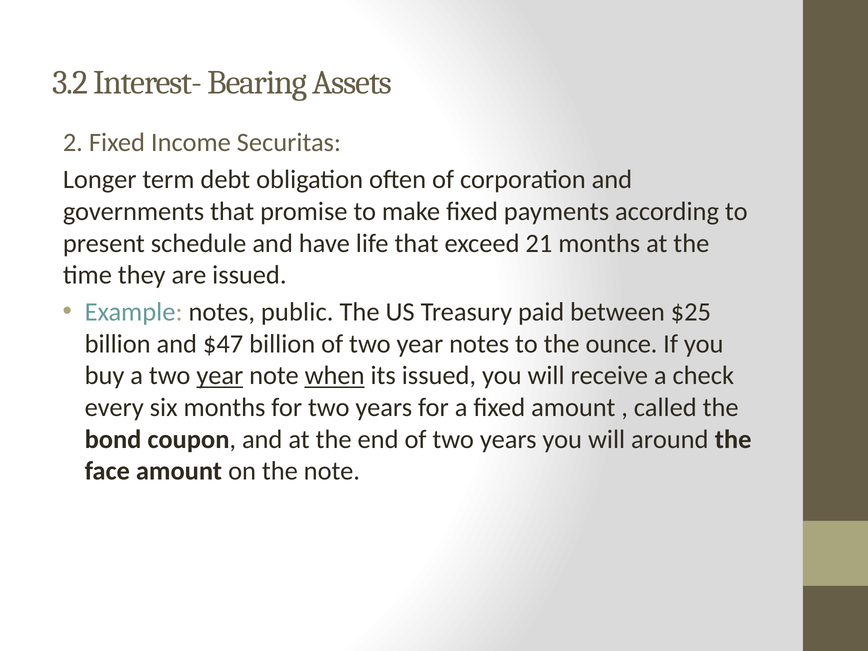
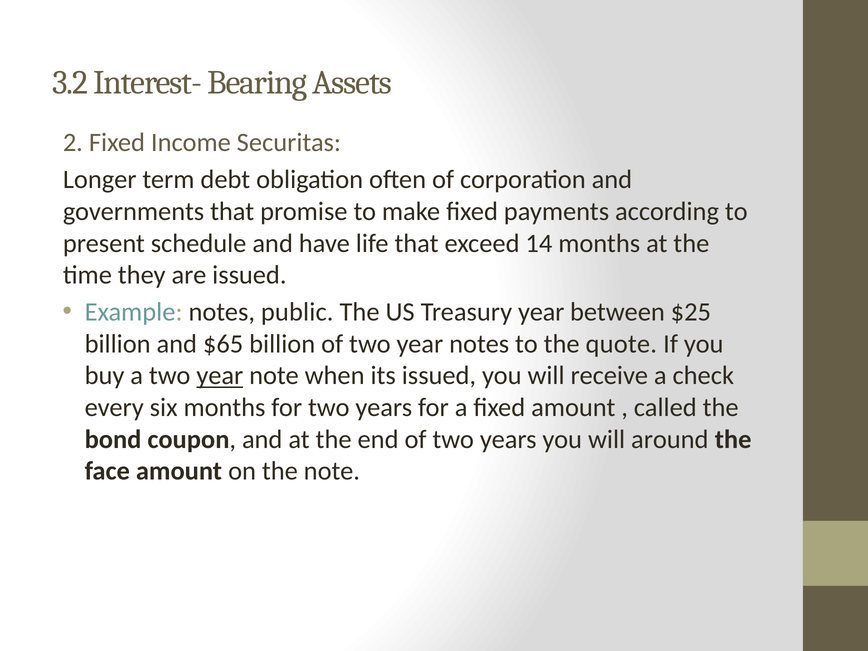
21: 21 -> 14
Treasury paid: paid -> year
$47: $47 -> $65
ounce: ounce -> quote
when underline: present -> none
